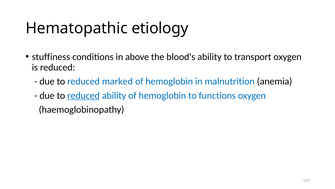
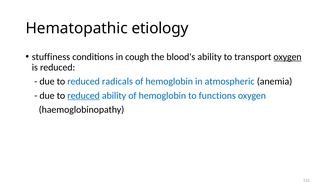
above: above -> cough
oxygen at (288, 57) underline: none -> present
marked: marked -> radicals
malnutrition: malnutrition -> atmospheric
